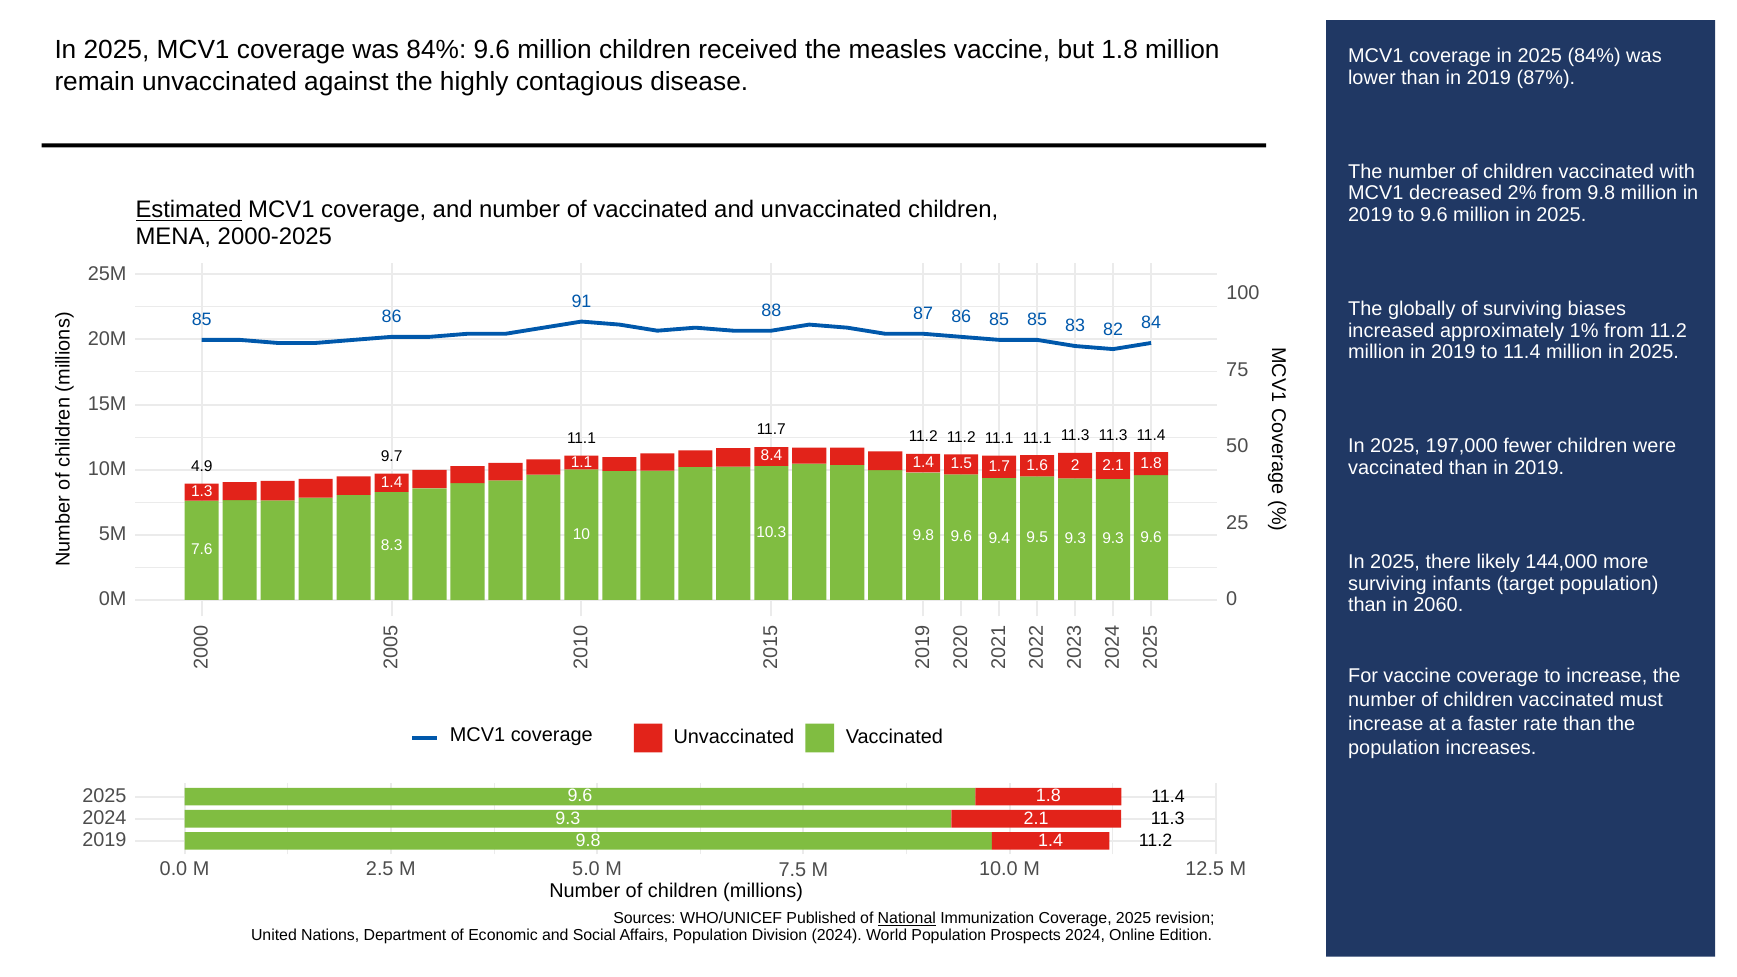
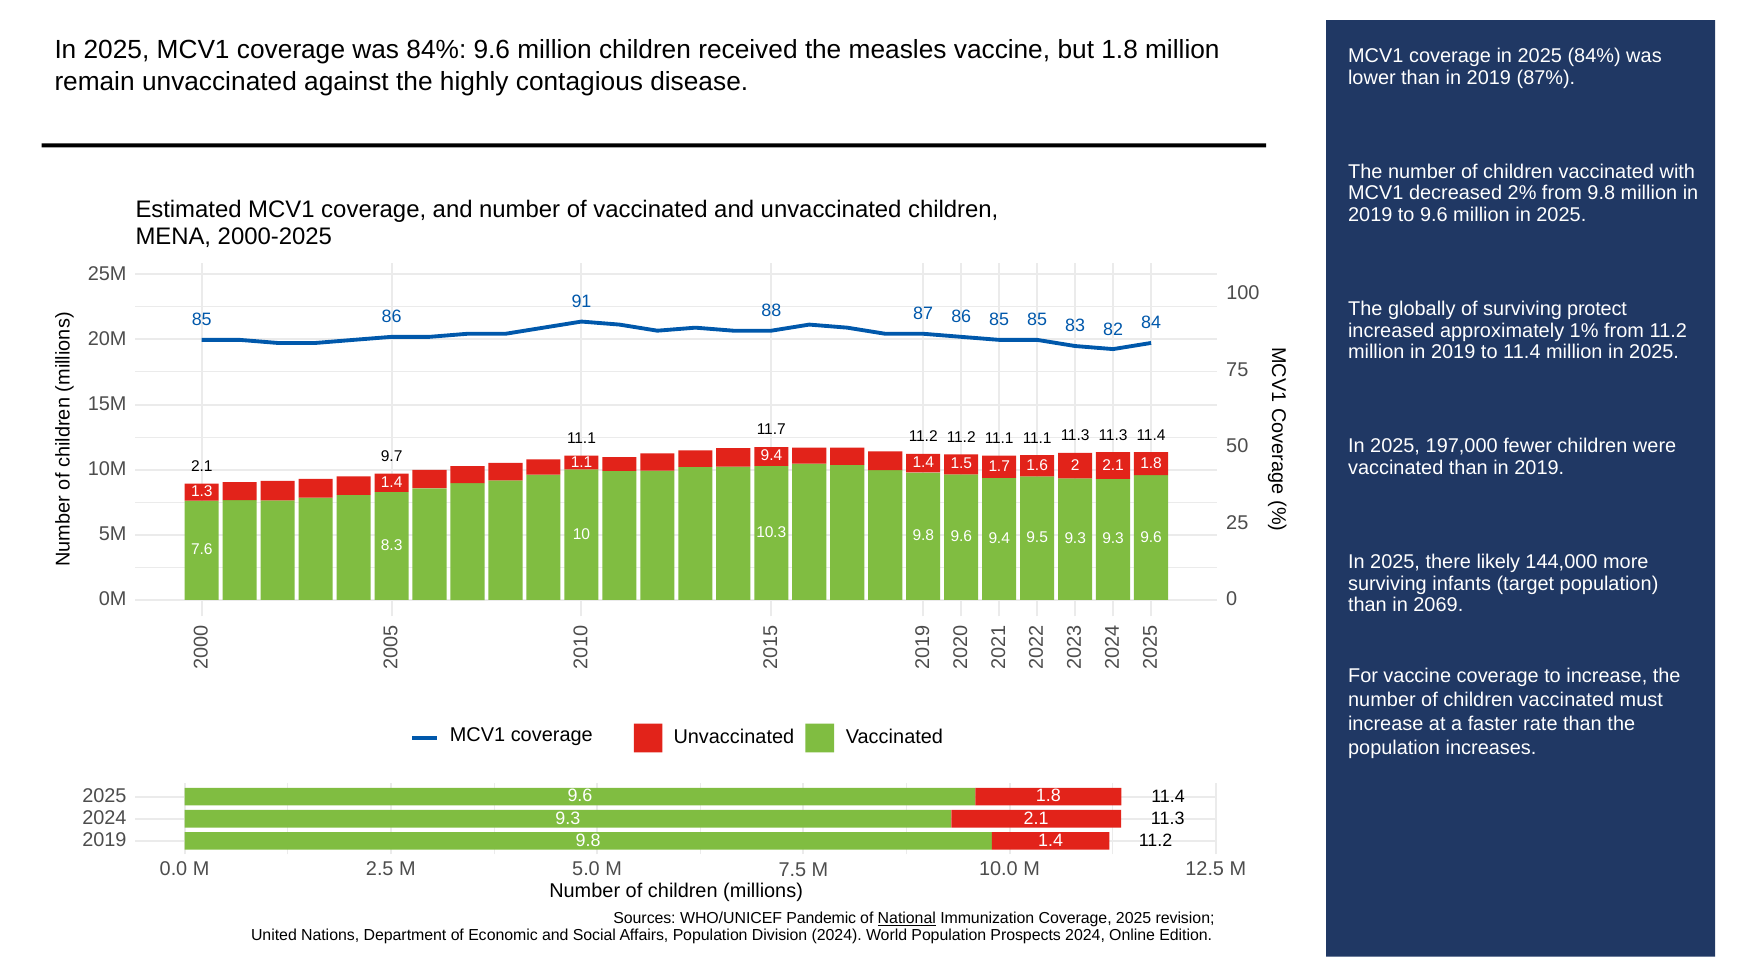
Estimated underline: present -> none
biases: biases -> protect
8.4 at (771, 456): 8.4 -> 9.4
4.9 at (202, 466): 4.9 -> 2.1
2060: 2060 -> 2069
Published: Published -> Pandemic
